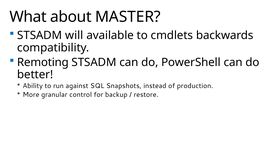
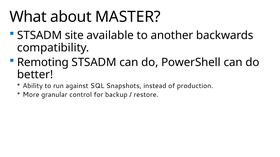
will: will -> site
cmdlets: cmdlets -> another
